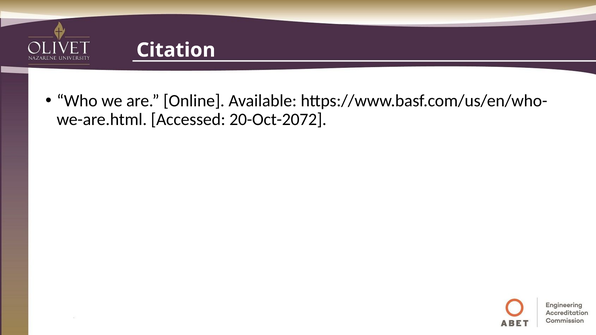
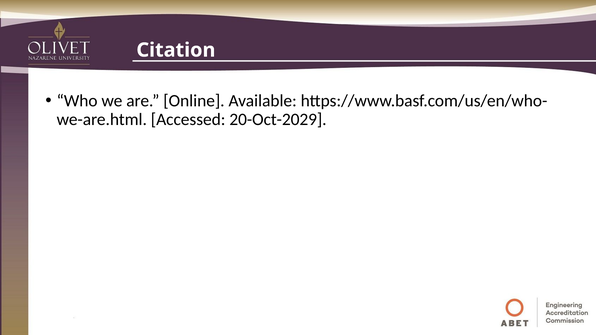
20-Oct-2072: 20-Oct-2072 -> 20-Oct-2029
